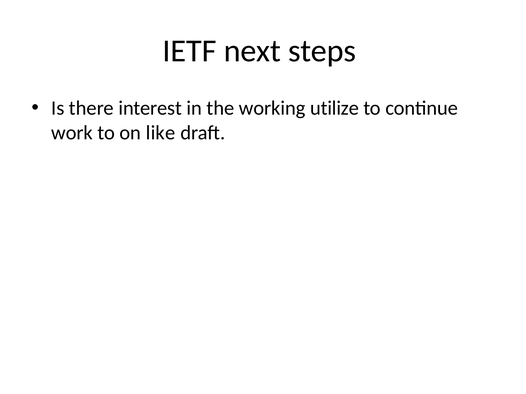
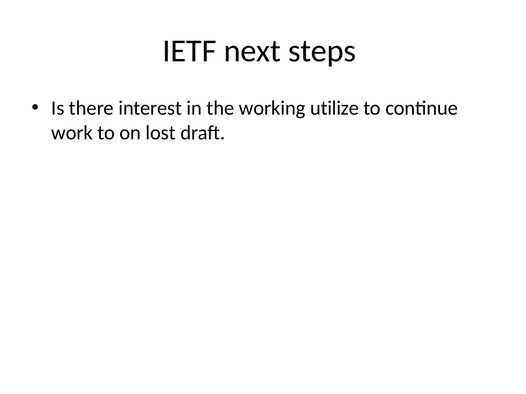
like: like -> lost
